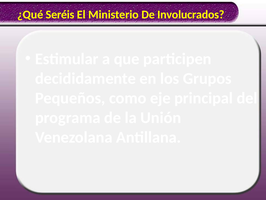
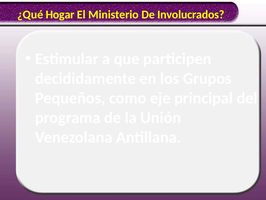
Seréis: Seréis -> Hogar
